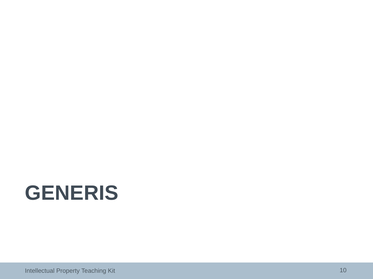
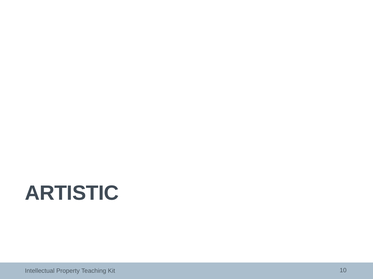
GENERIS: GENERIS -> ARTISTIC
